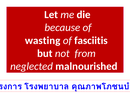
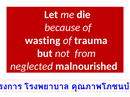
fasciitis: fasciitis -> trauma
